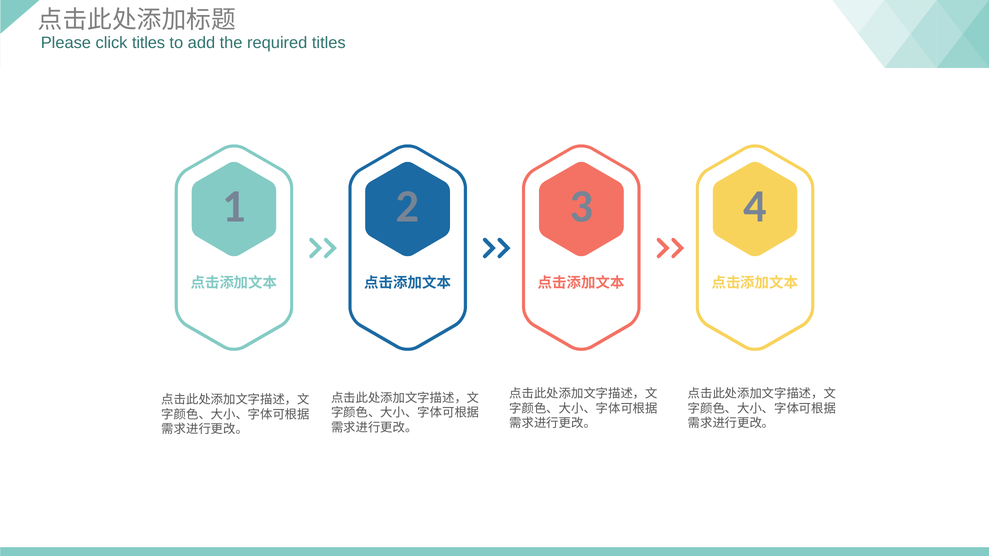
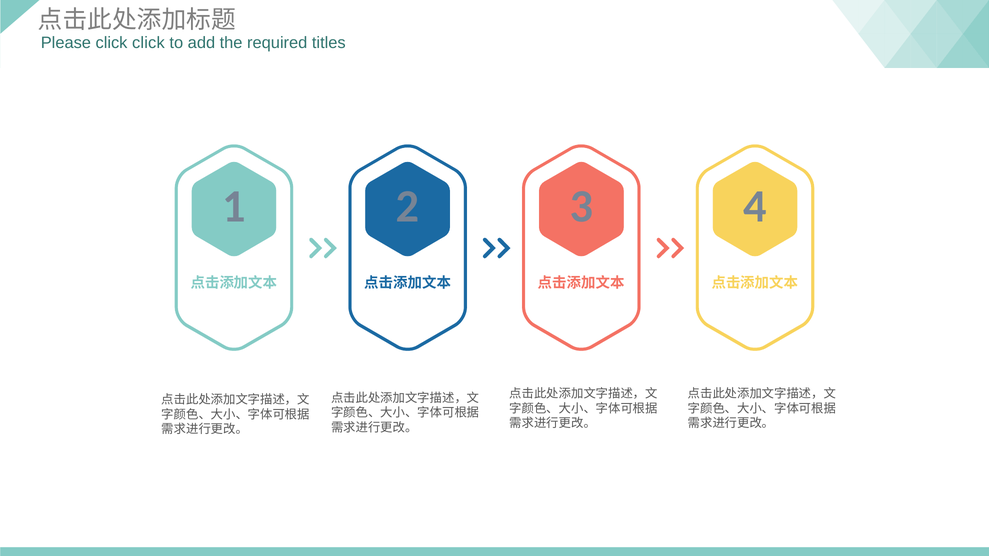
click titles: titles -> click
